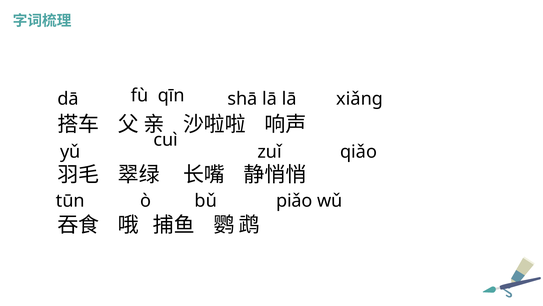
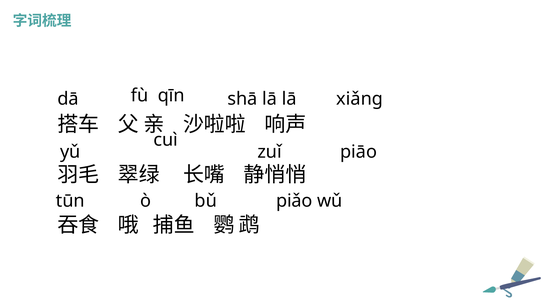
qiǎo: qiǎo -> piāo
